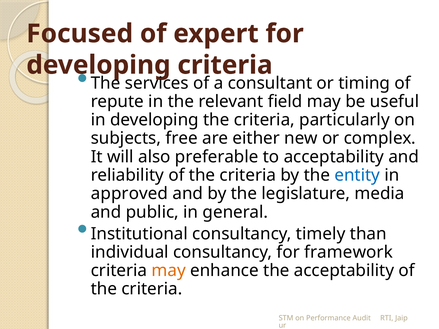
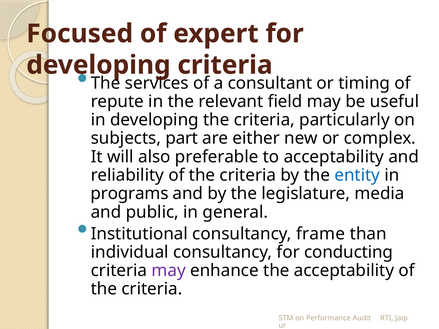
free: free -> part
approved: approved -> programs
timely: timely -> frame
framework: framework -> conducting
may at (169, 271) colour: orange -> purple
